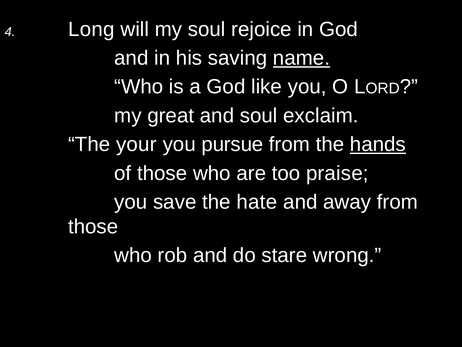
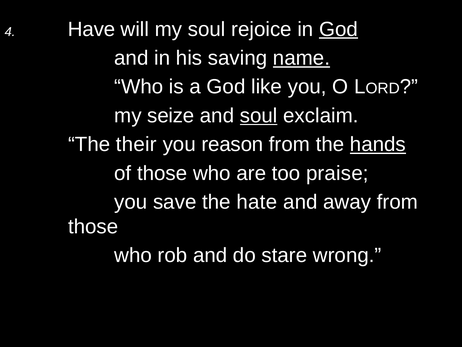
Long: Long -> Have
God at (338, 29) underline: none -> present
great: great -> seize
soul at (259, 115) underline: none -> present
your: your -> their
pursue: pursue -> reason
